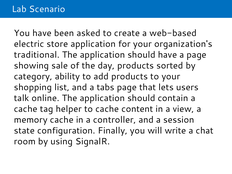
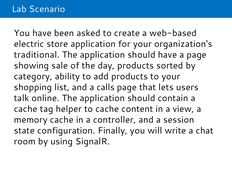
tabs: tabs -> calls
